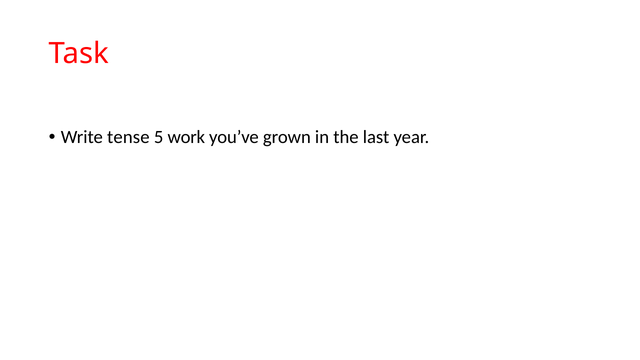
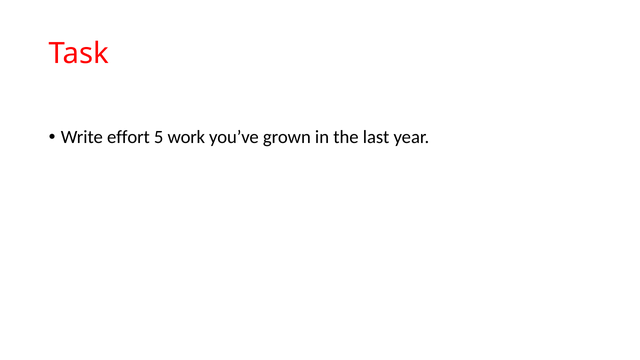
tense: tense -> effort
